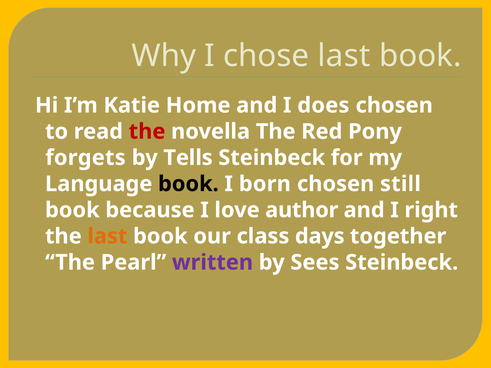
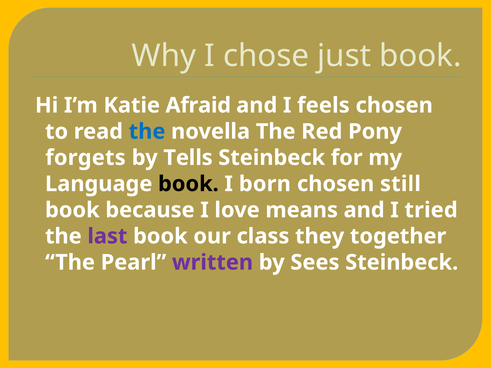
chose last: last -> just
Home: Home -> Afraid
does: does -> feels
the at (147, 132) colour: red -> blue
author: author -> means
right: right -> tried
last at (107, 236) colour: orange -> purple
days: days -> they
